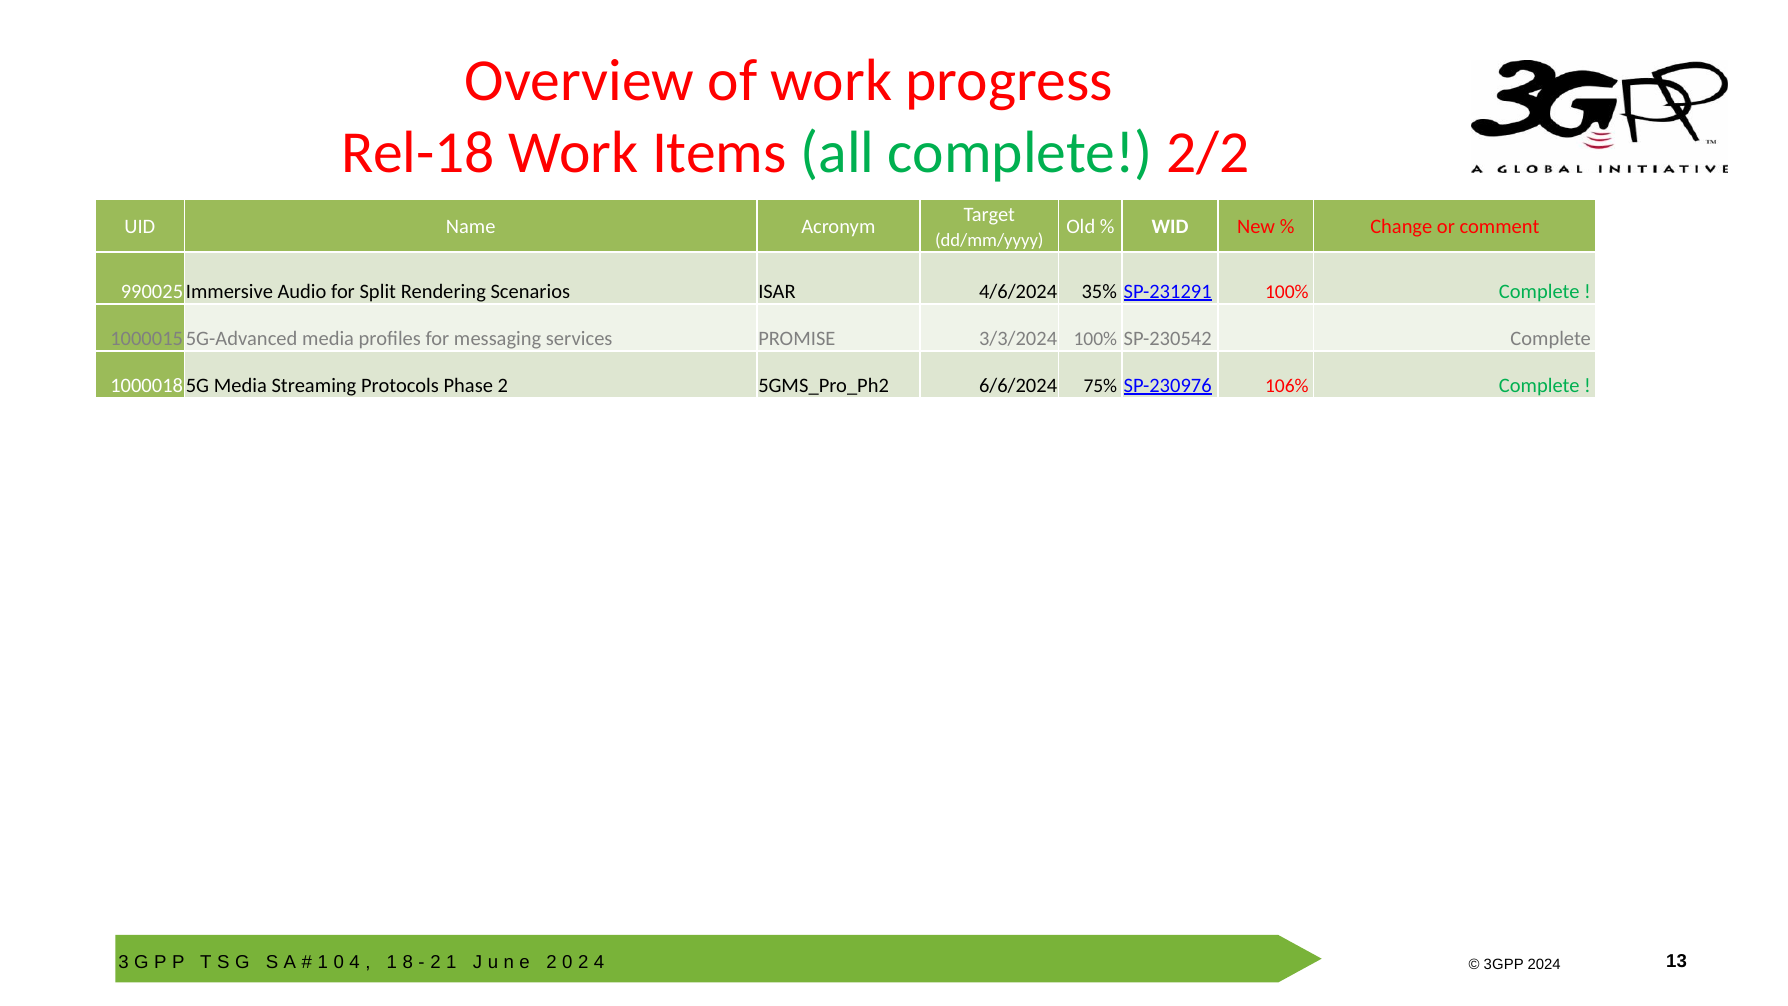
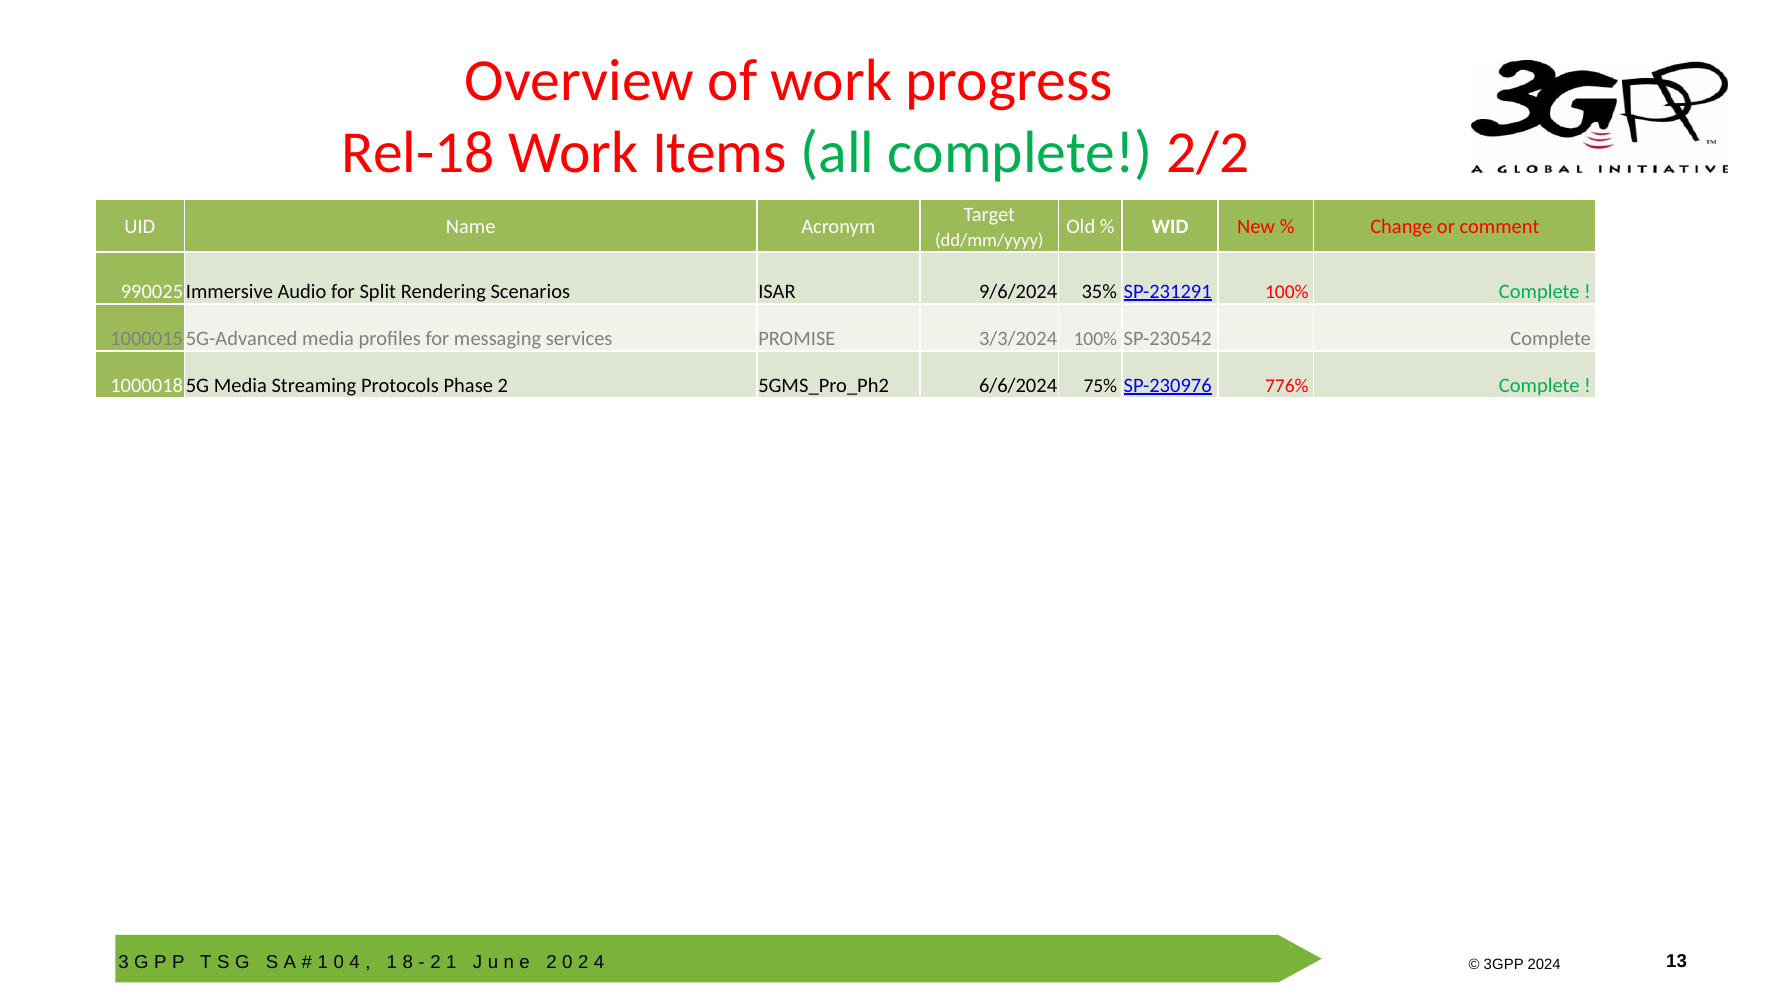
4/6/2024: 4/6/2024 -> 9/6/2024
106%: 106% -> 776%
